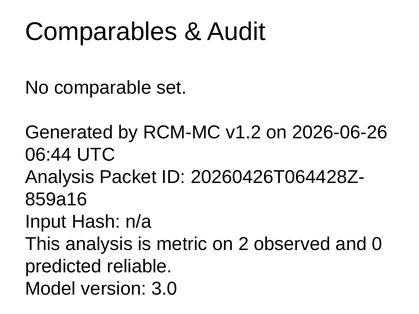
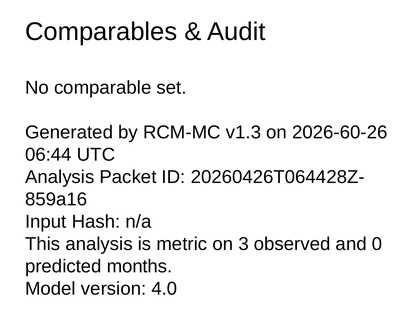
v1.2: v1.2 -> v1.3
2026-06-26: 2026-06-26 -> 2026-60-26
2: 2 -> 3
reliable: reliable -> months
3.0: 3.0 -> 4.0
